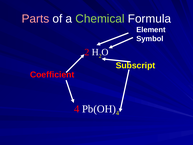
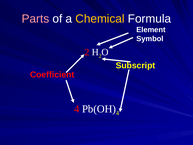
Chemical colour: light green -> yellow
